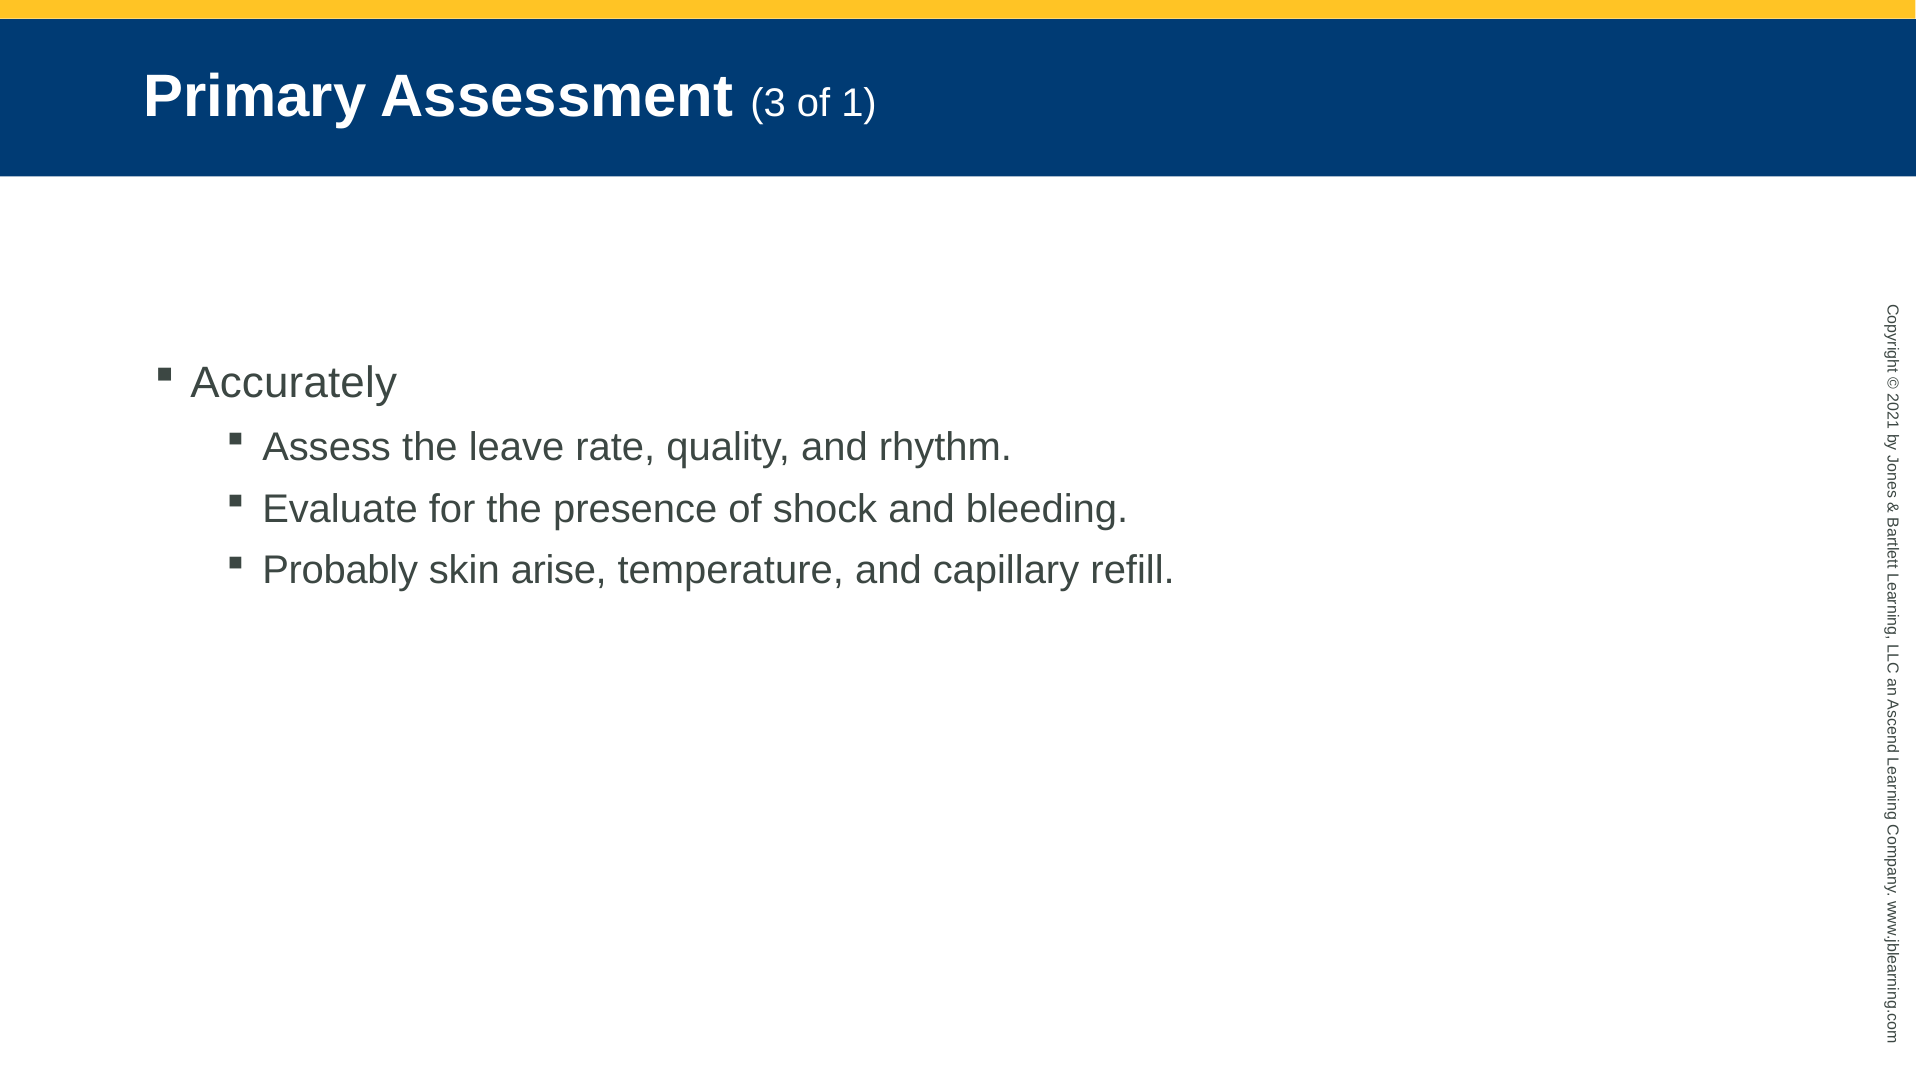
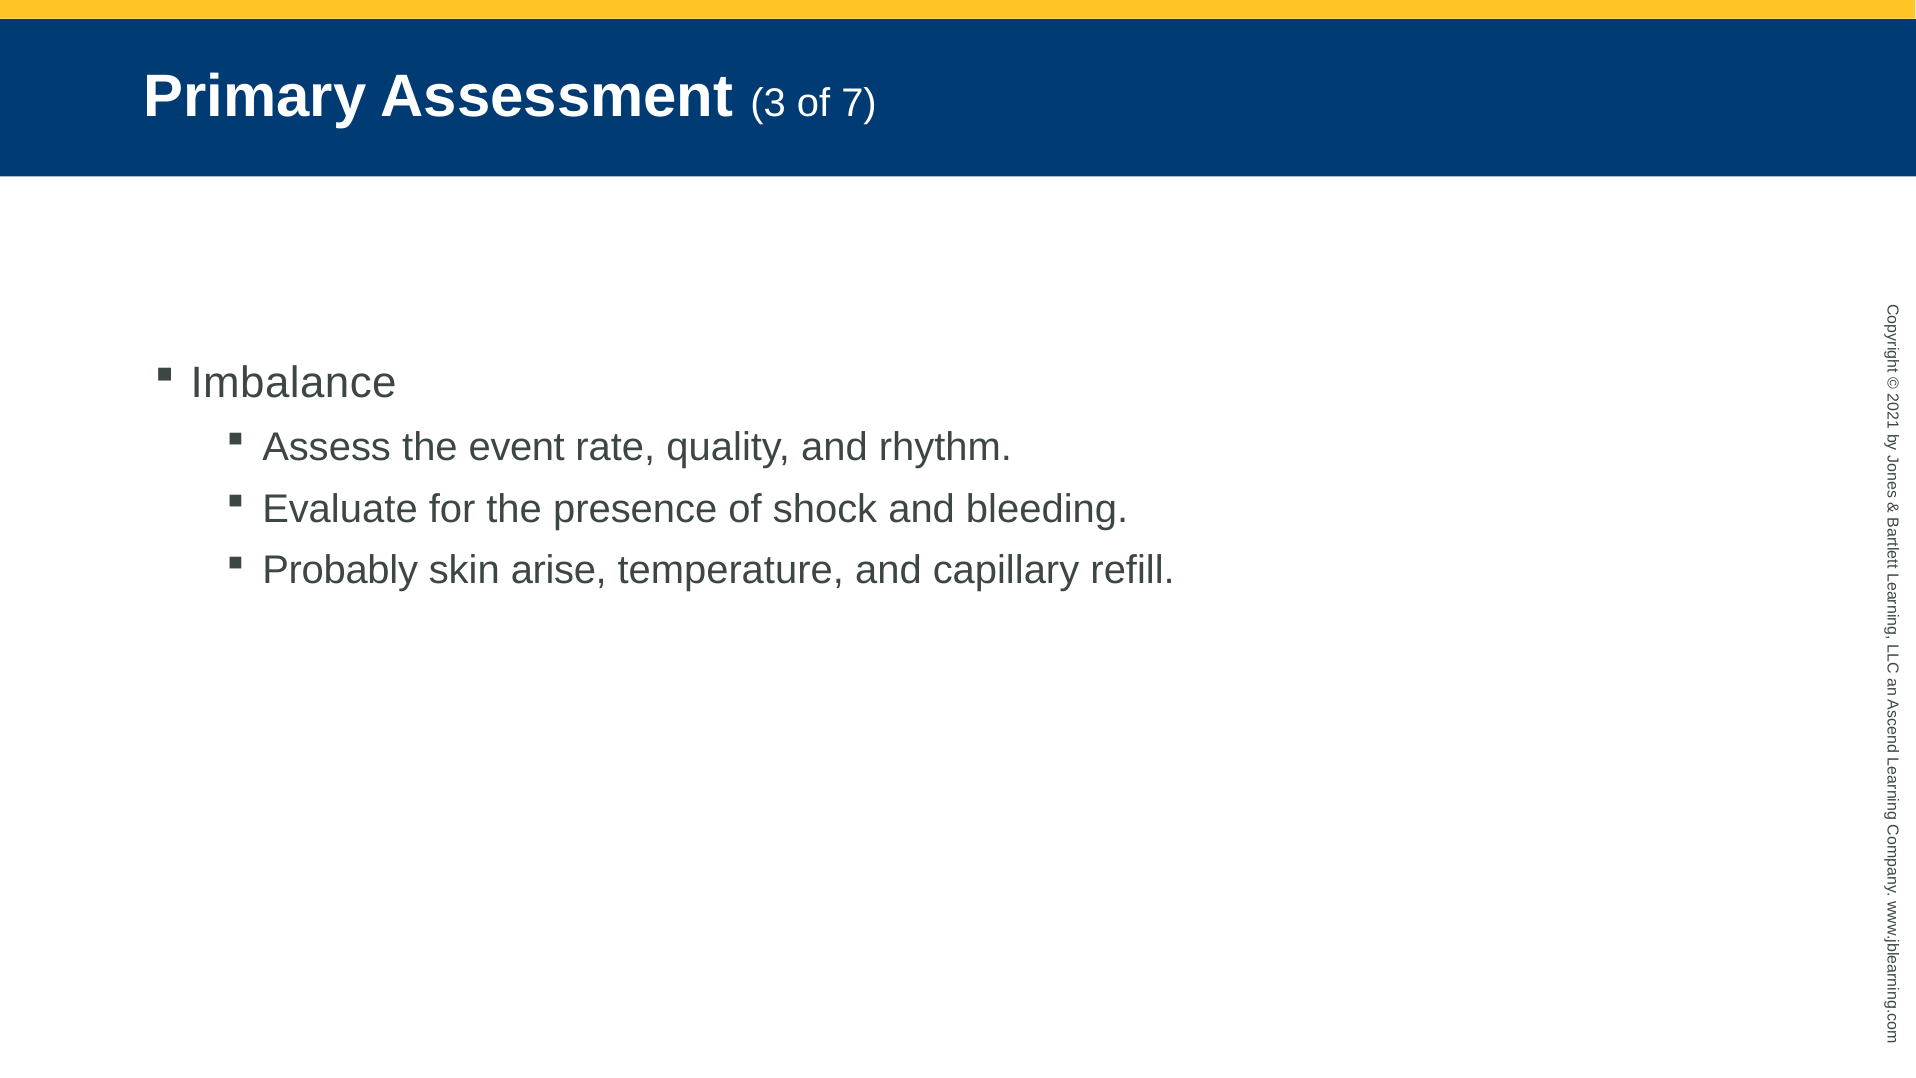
of 1: 1 -> 7
Accurately: Accurately -> Imbalance
leave: leave -> event
